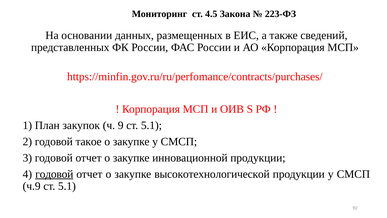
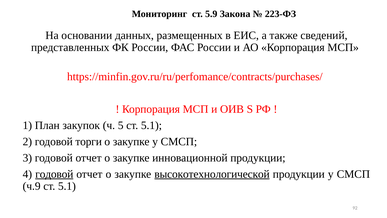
4.5: 4.5 -> 5.9
9: 9 -> 5
такое: такое -> торги
высокотехнологической underline: none -> present
